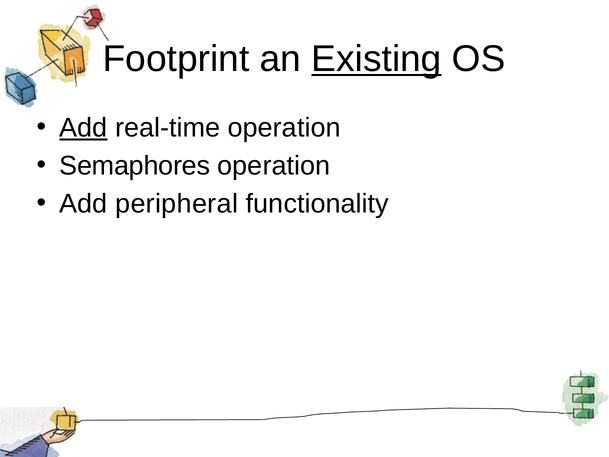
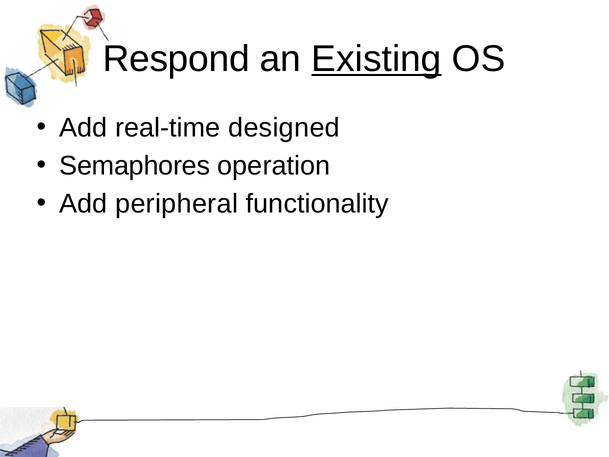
Footprint: Footprint -> Respond
Add at (83, 128) underline: present -> none
real-time operation: operation -> designed
